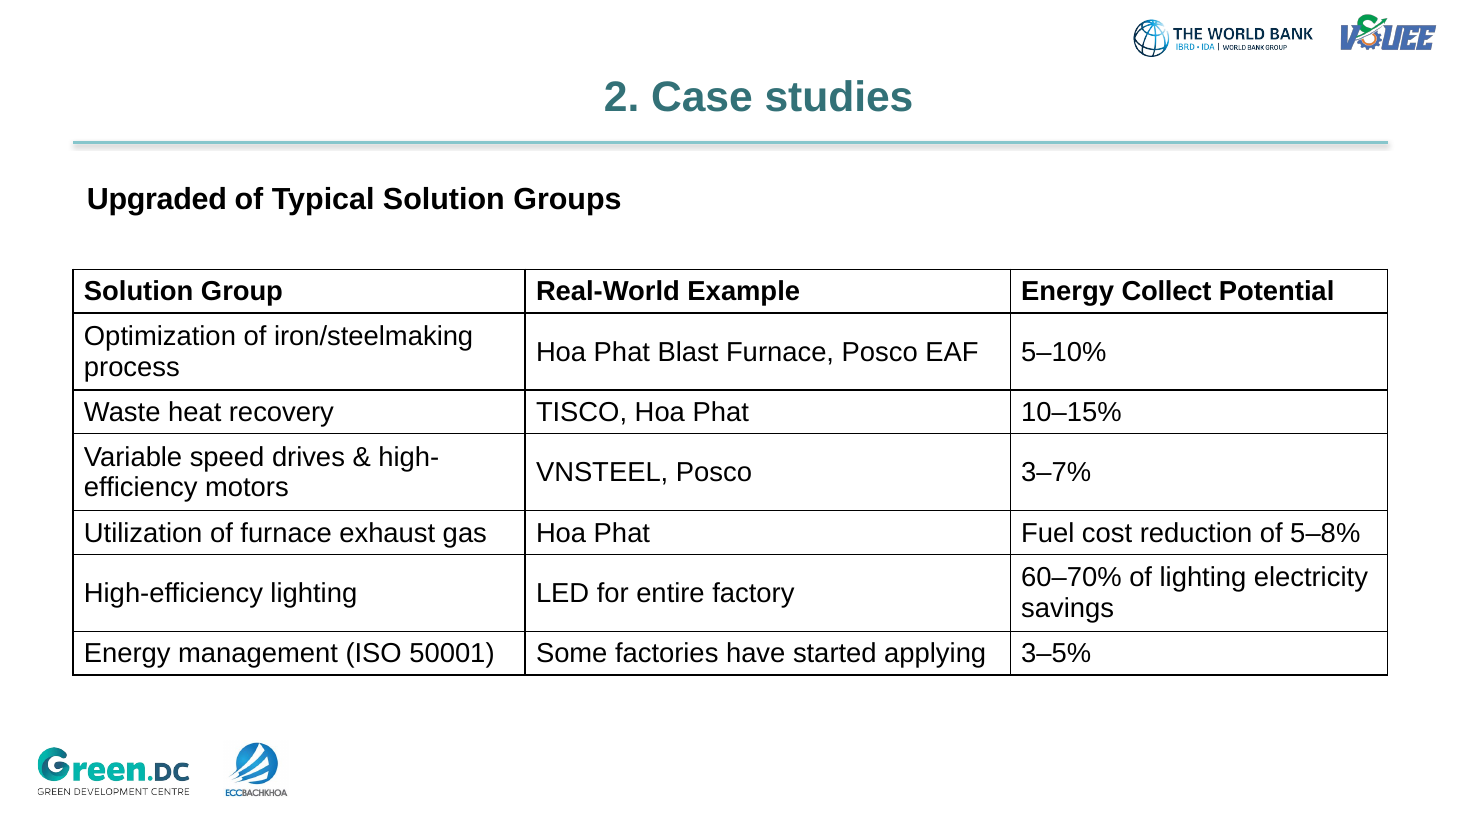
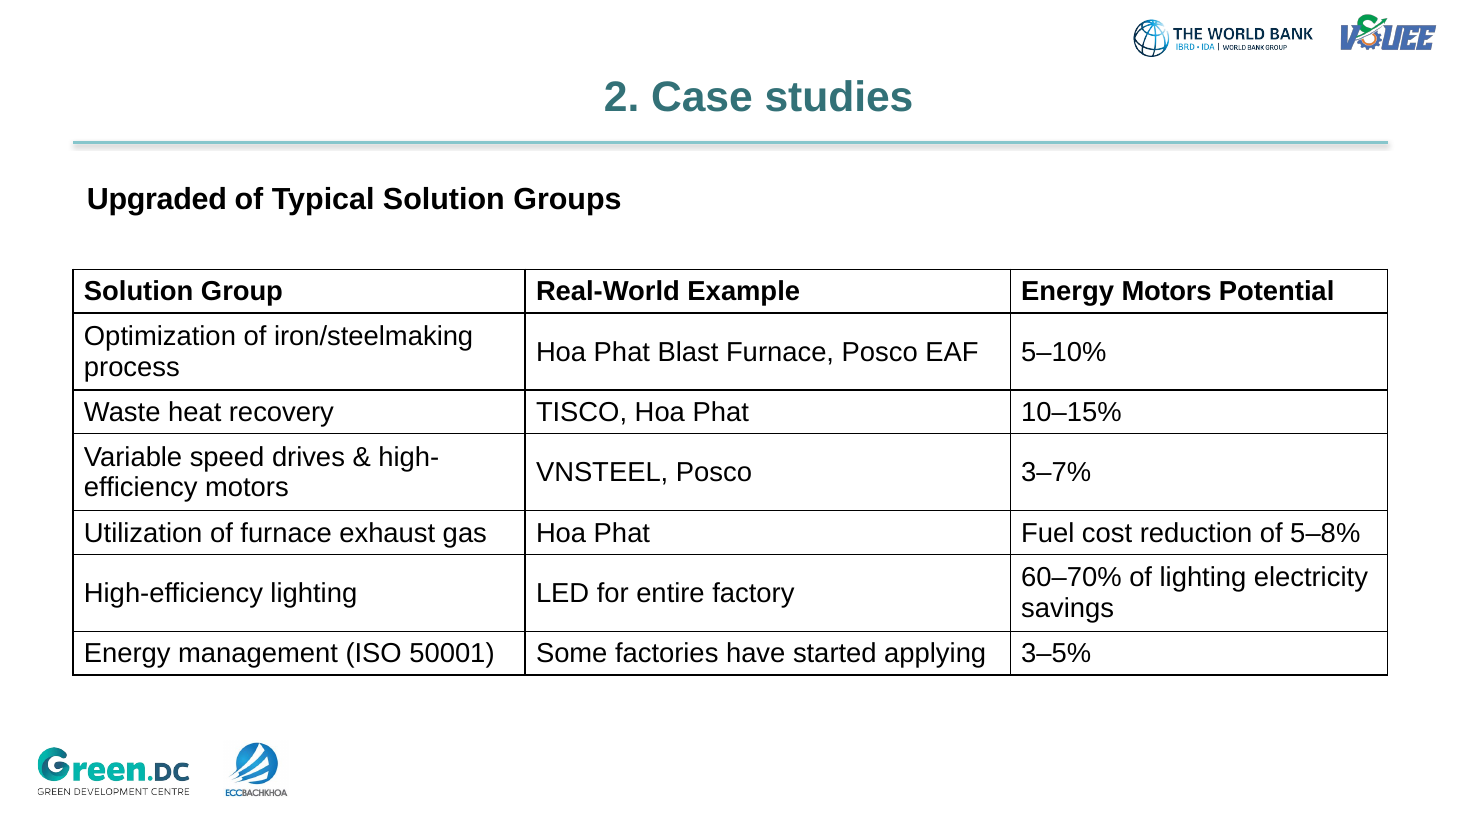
Energy Collect: Collect -> Motors
